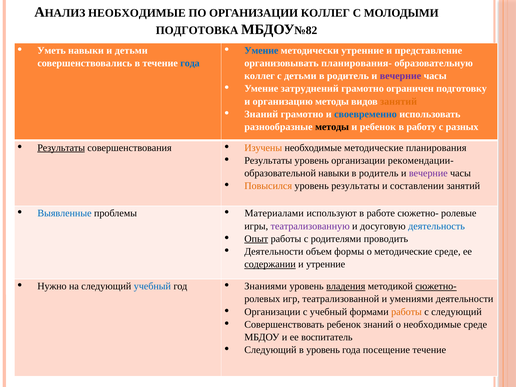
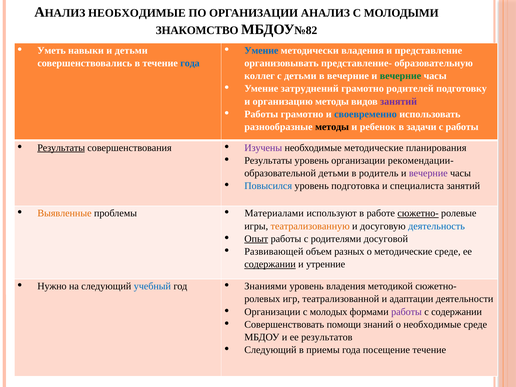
ОРГАНИЗАЦИИ КОЛЛЕГ: КОЛЛЕГ -> АНАЛИЗ
ПОДГОТОВКА: ПОДГОТОВКА -> ЗНАКОМСТВО
методически утренние: утренние -> владения
планирования-: планирования- -> представление-
детьми в родитель: родитель -> вечерние
вечерние at (400, 76) colour: purple -> green
ограничен: ограничен -> родителей
занятий at (399, 101) colour: orange -> purple
Знаний at (261, 114): Знаний -> Работы
работу: работу -> задачи
с разных: разных -> работы
Изучены colour: orange -> purple
образовательной навыки: навыки -> детьми
Повысился colour: orange -> blue
уровень результаты: результаты -> подготовка
составлении: составлении -> специалиста
Выявленные colour: blue -> orange
сюжетно- at (418, 213) underline: none -> present
театрализованную colour: purple -> orange
проводить: проводить -> досуговой
Деятельности at (274, 252): Деятельности -> Развивающей
формы: формы -> разных
владения at (346, 286) underline: present -> none
сюжетно- at (436, 286) underline: present -> none
умениями: умениями -> адаптации
с учебный: учебный -> молодых
работы at (406, 312) colour: orange -> purple
с следующий: следующий -> содержании
Совершенствовать ребенок: ребенок -> помощи
воспитатель: воспитатель -> результатов
в уровень: уровень -> приемы
